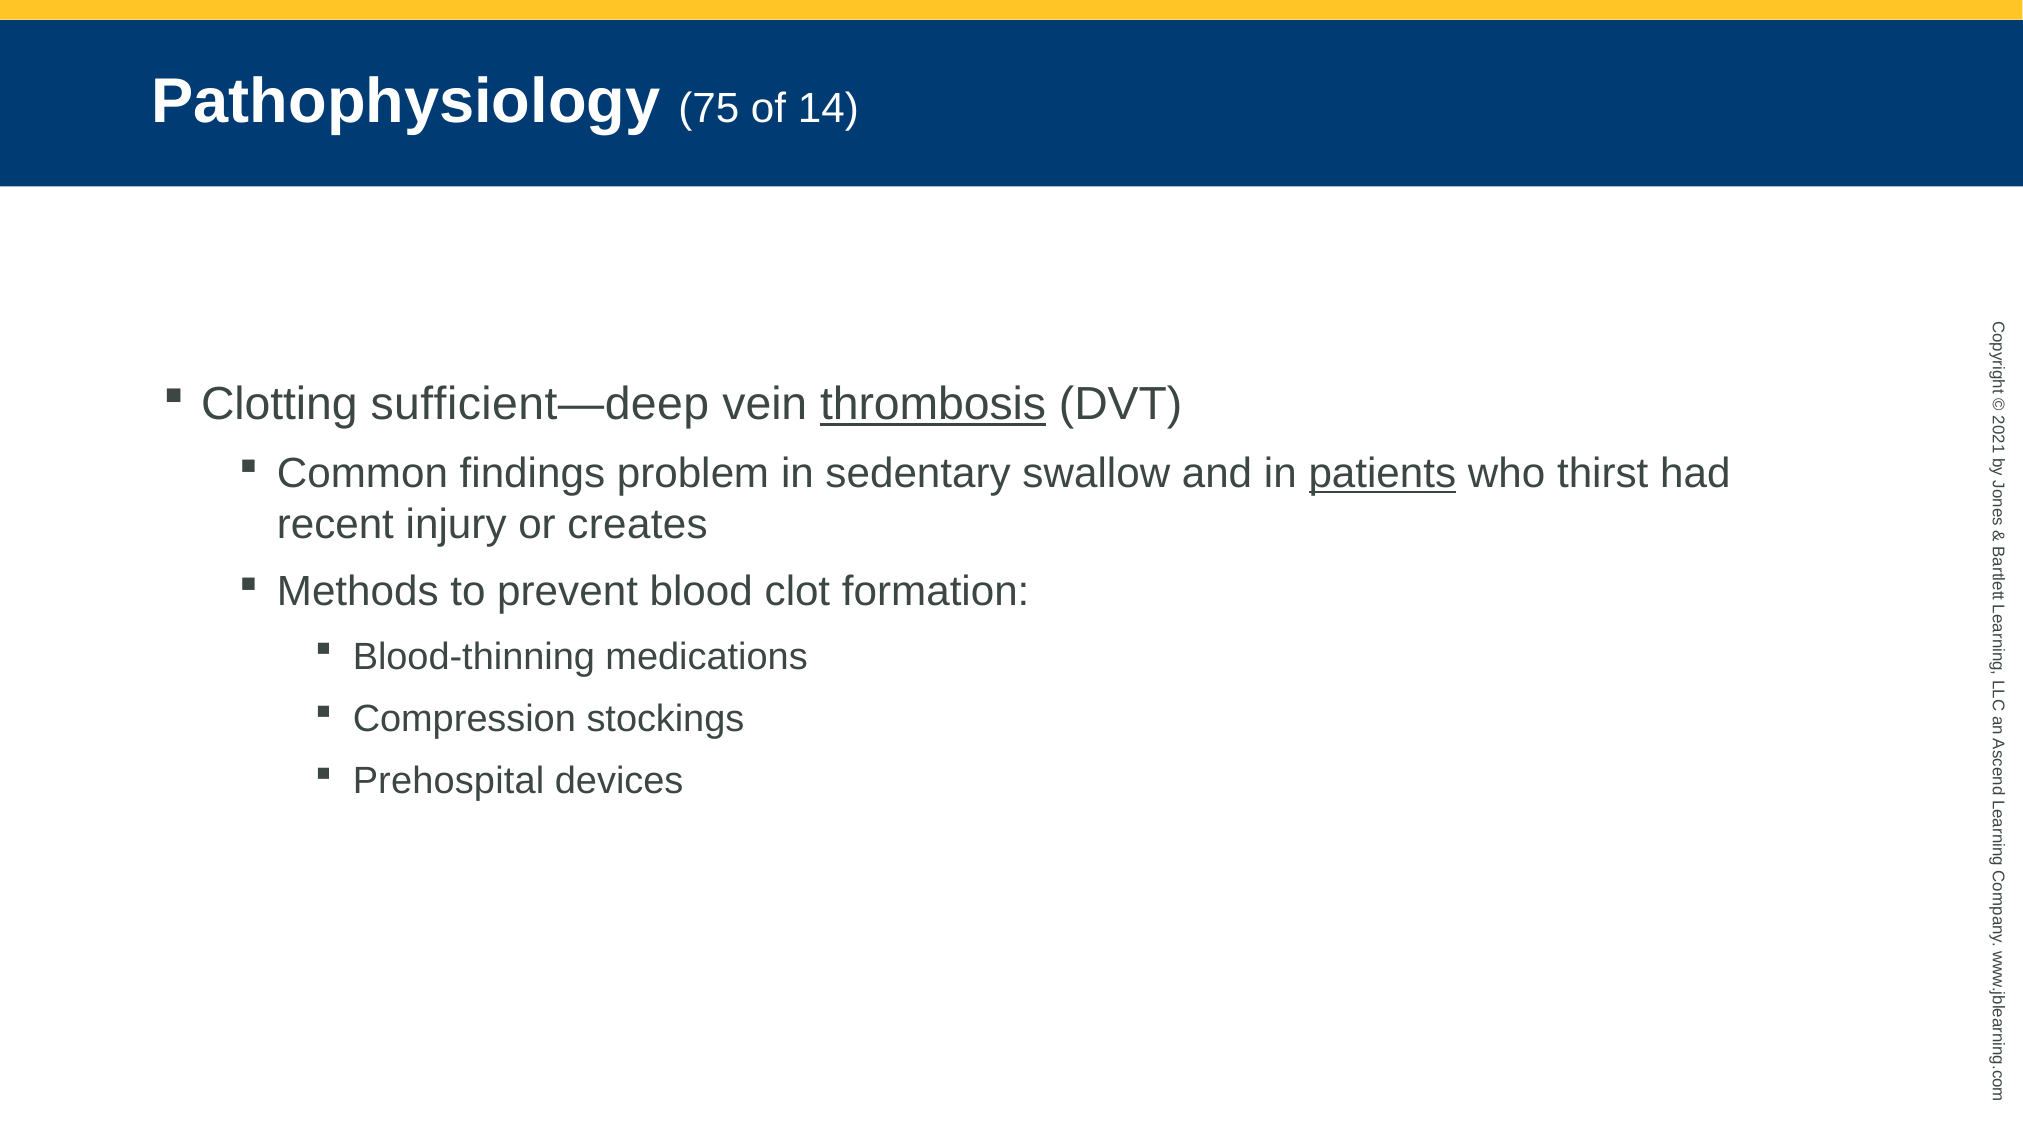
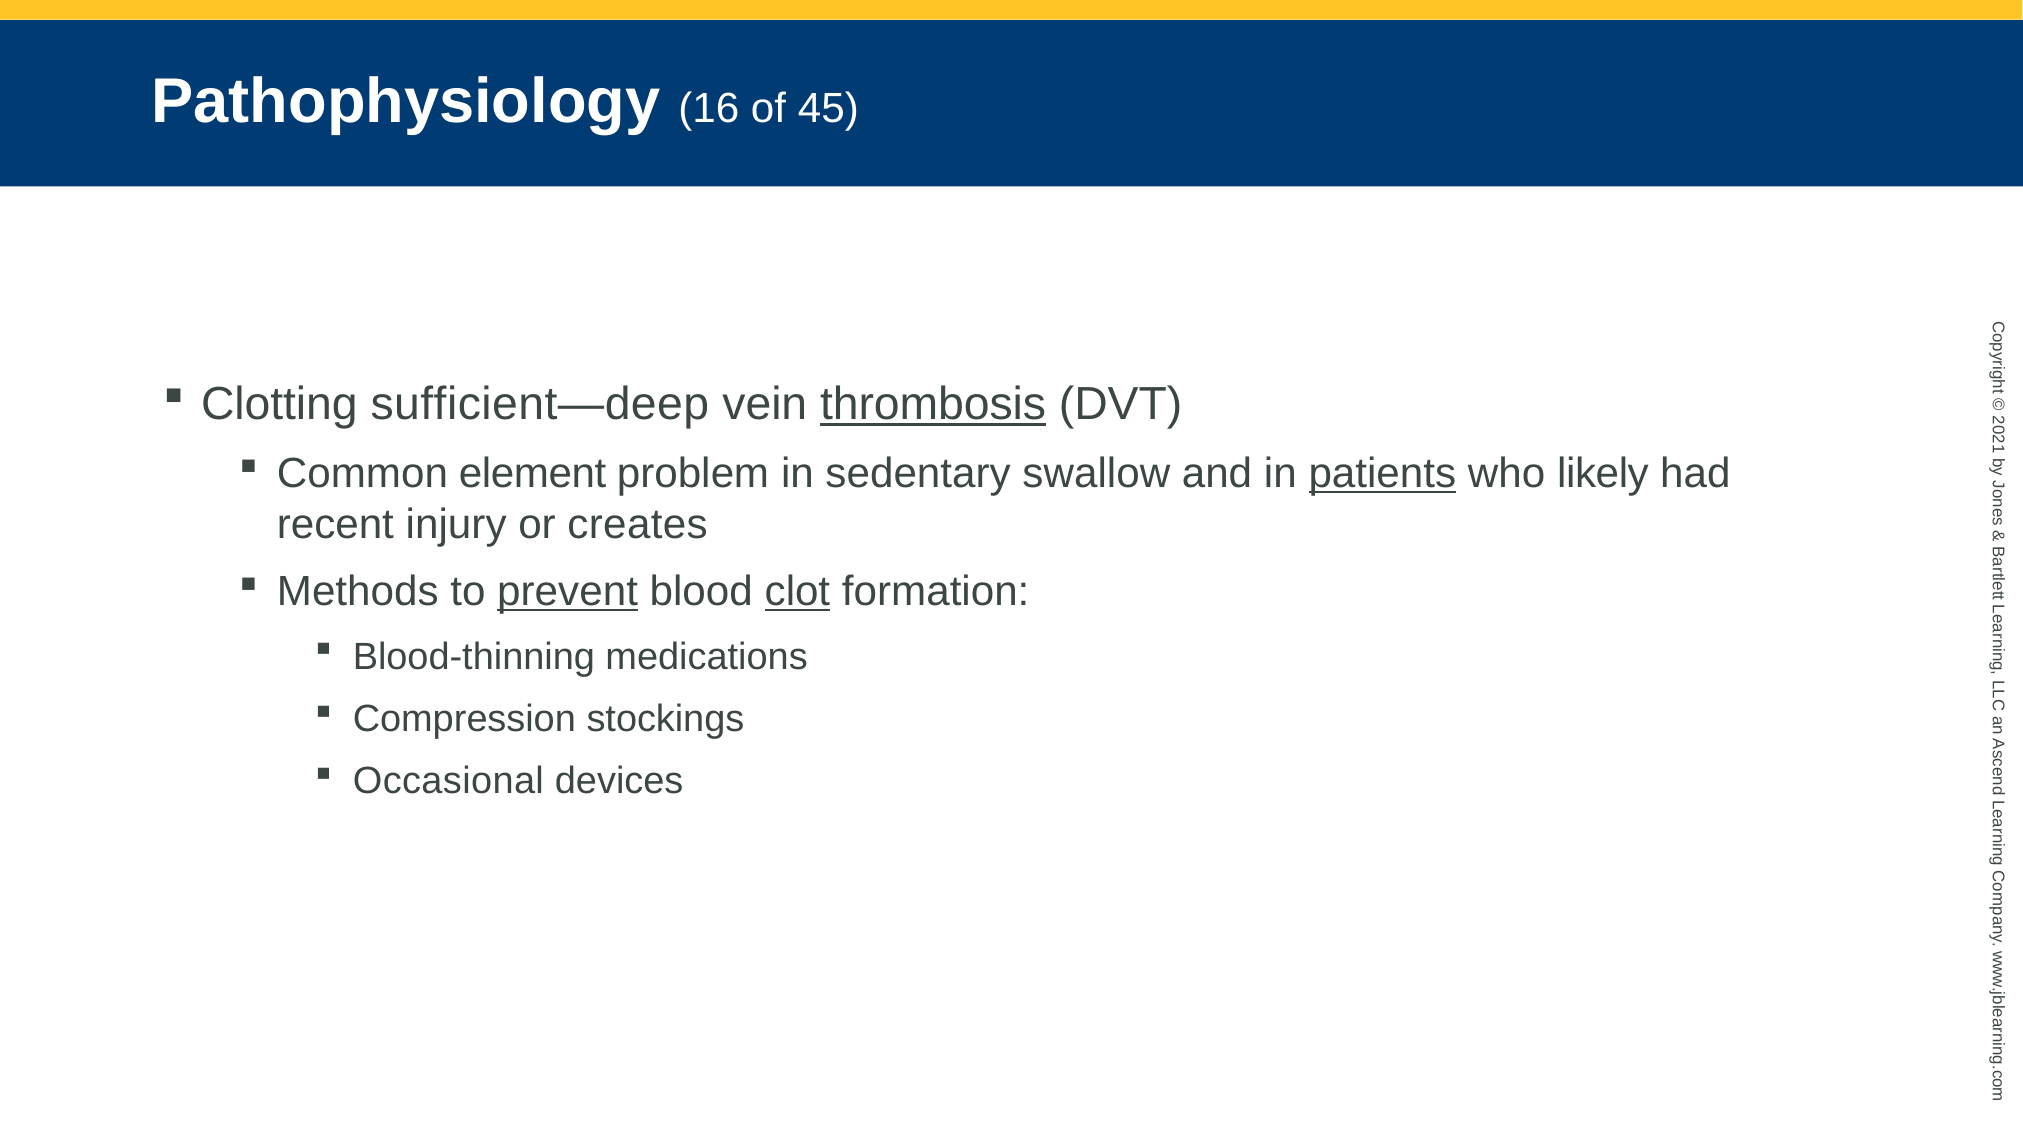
75: 75 -> 16
14: 14 -> 45
findings: findings -> element
thirst: thirst -> likely
prevent underline: none -> present
clot underline: none -> present
Prehospital: Prehospital -> Occasional
